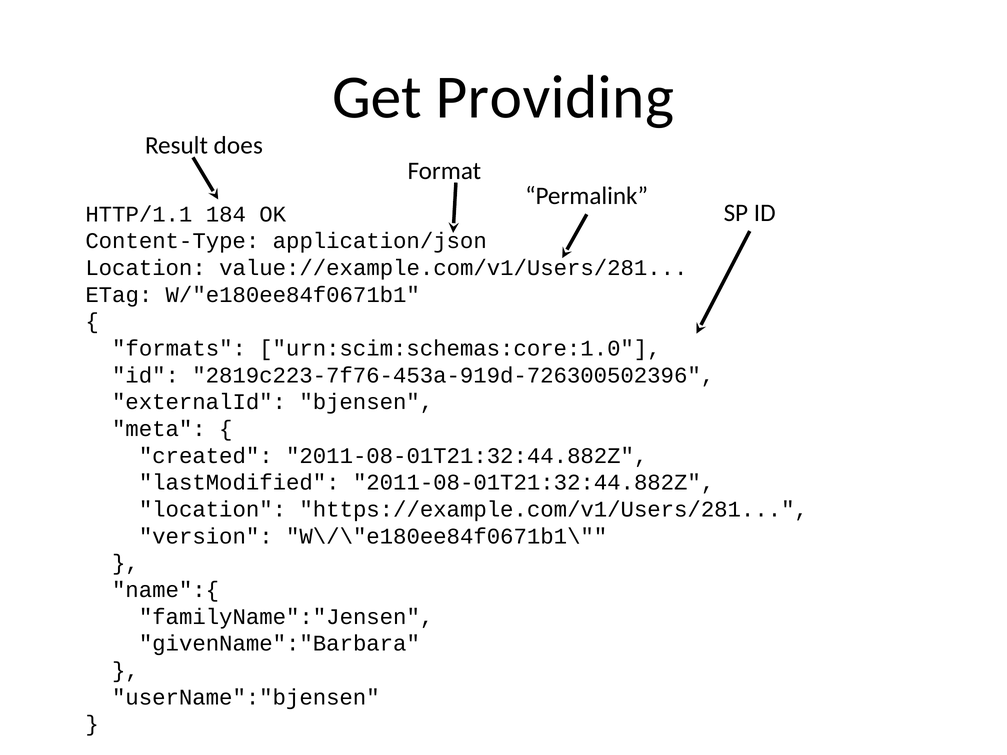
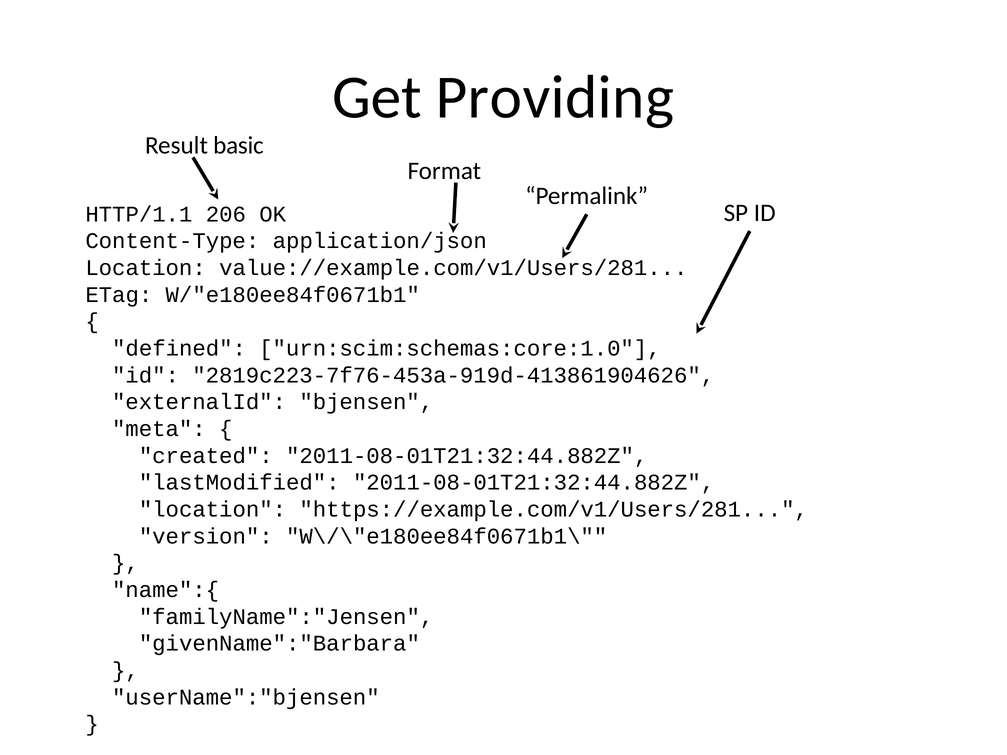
does: does -> basic
184: 184 -> 206
formats: formats -> defined
2819c223-7f76-453a-919d-726300502396: 2819c223-7f76-453a-919d-726300502396 -> 2819c223-7f76-453a-919d-413861904626
